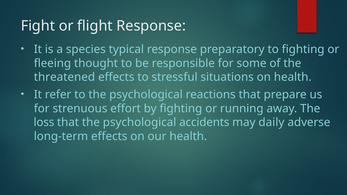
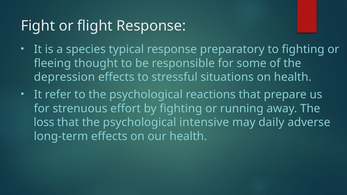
threatened: threatened -> depression
accidents: accidents -> intensive
